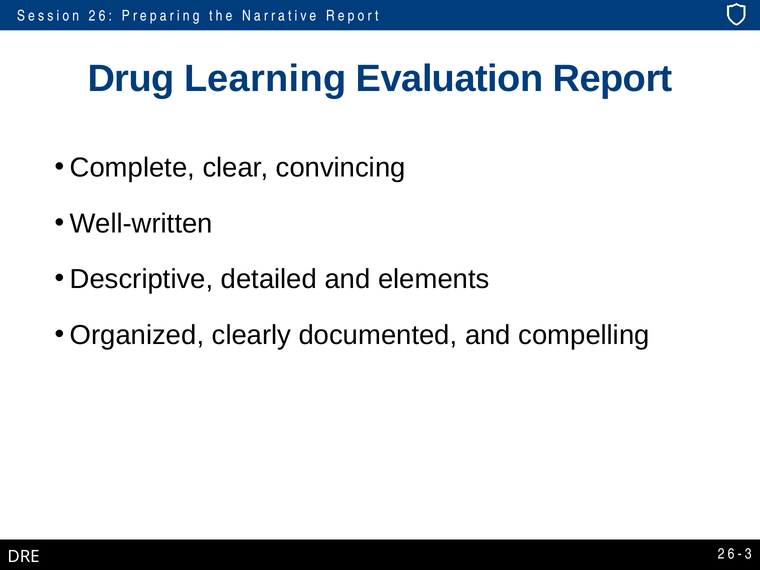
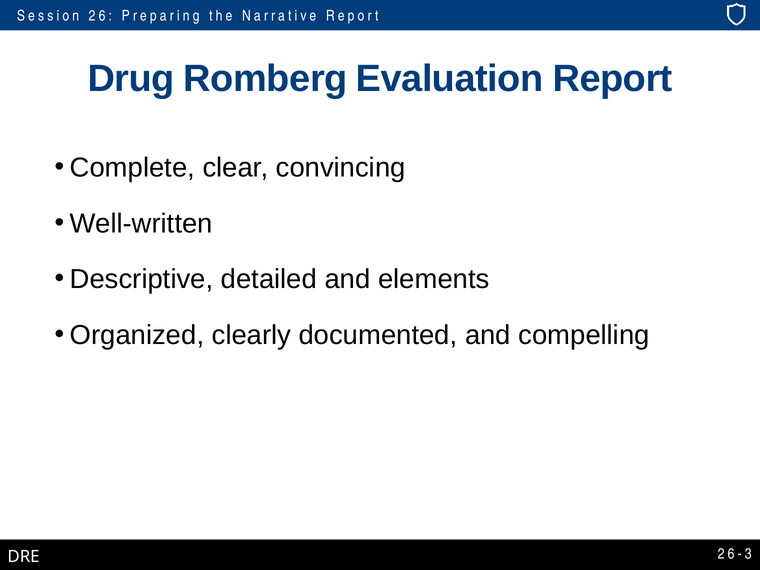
Learning: Learning -> Romberg
